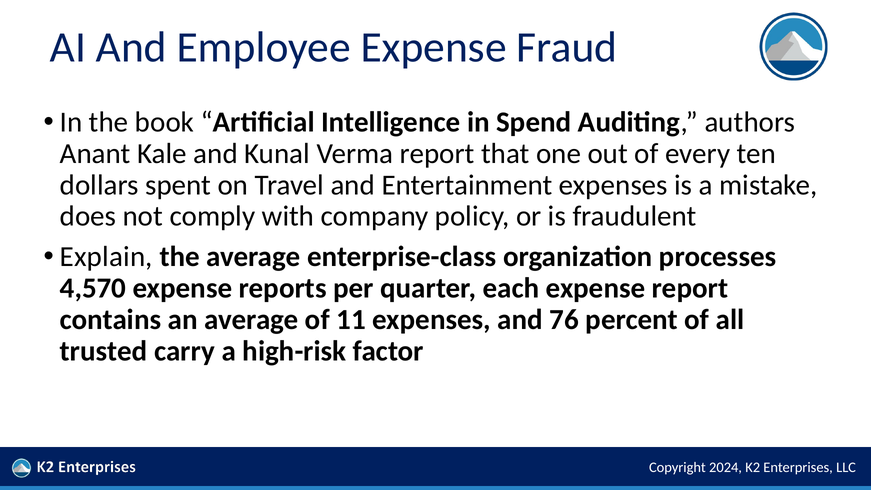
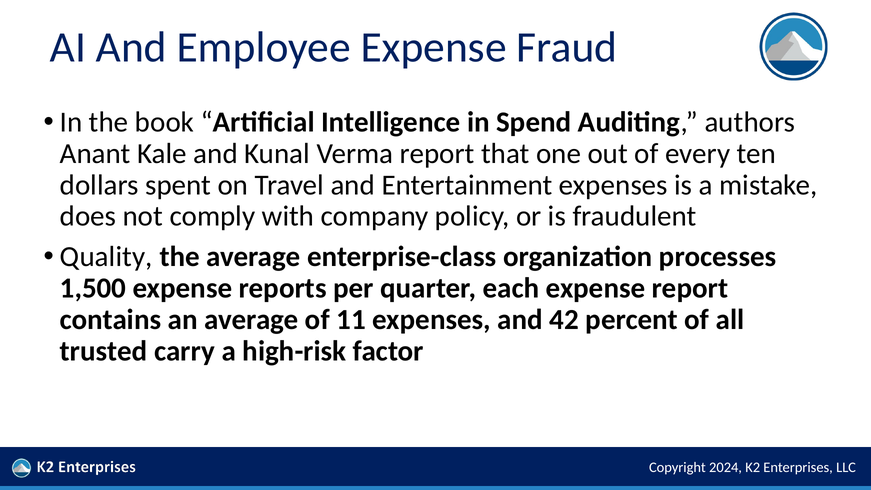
Explain: Explain -> Quality
4,570: 4,570 -> 1,500
76: 76 -> 42
